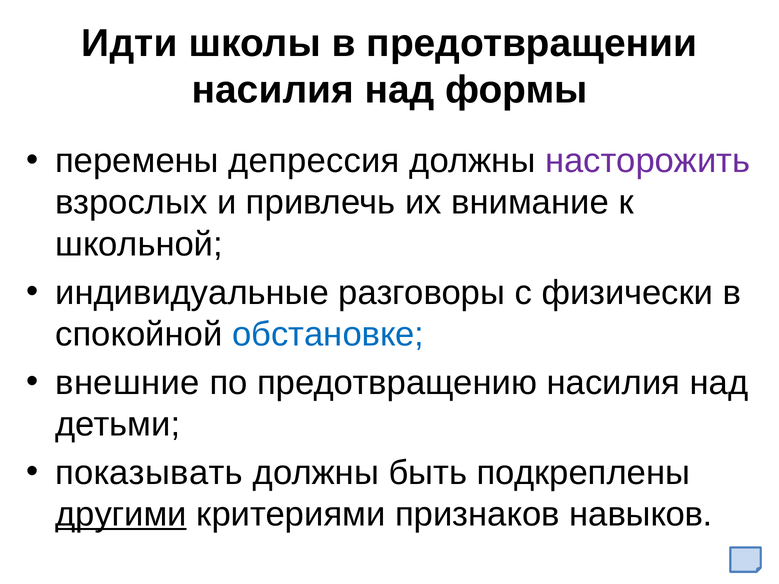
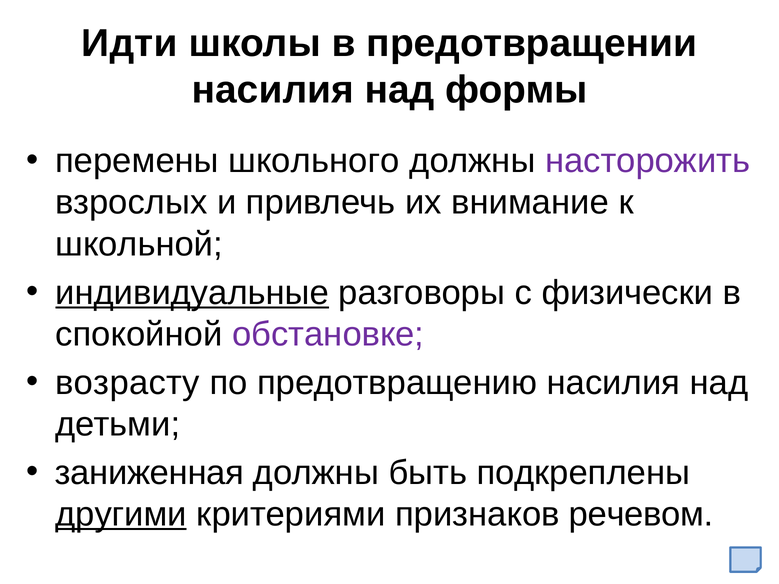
депрессия: депрессия -> школьного
индивидуальные underline: none -> present
обстановке colour: blue -> purple
внешние: внешние -> возрасту
показывать: показывать -> заниженная
навыков: навыков -> речевом
